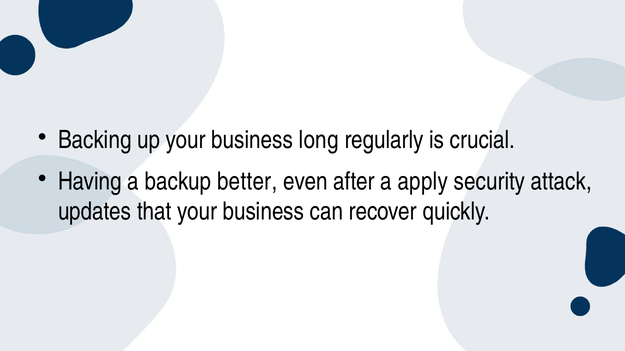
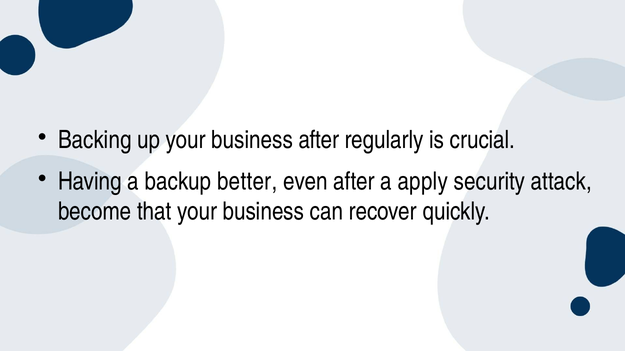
business long: long -> after
updates: updates -> become
